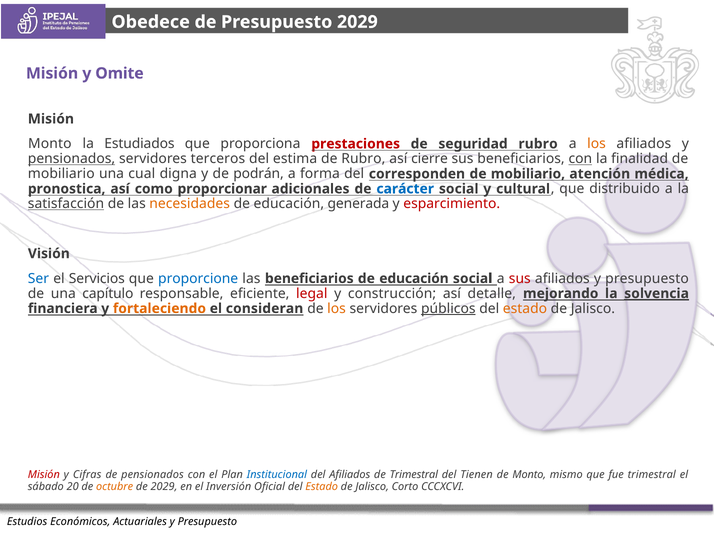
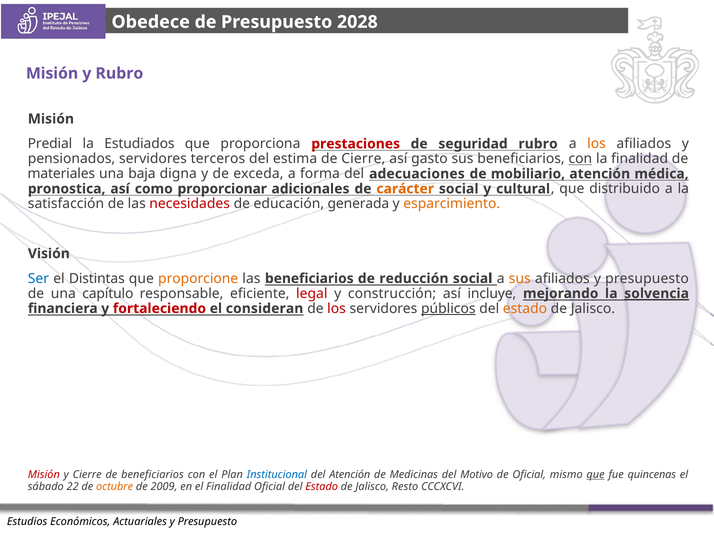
Presupuesto 2029: 2029 -> 2028
y Omite: Omite -> Rubro
Monto at (50, 144): Monto -> Predial
pensionados at (72, 159) underline: present -> none
de Rubro: Rubro -> Cierre
cierre: cierre -> gasto
mobiliario at (61, 174): mobiliario -> materiales
cual: cual -> baja
podrán: podrán -> exceda
corresponden: corresponden -> adecuaciones
carácter colour: blue -> orange
satisfacción underline: present -> none
necesidades colour: orange -> red
esparcimiento colour: red -> orange
Servicios: Servicios -> Distintas
proporcione colour: blue -> orange
educación at (414, 279): educación -> reducción
sus at (520, 279) colour: red -> orange
detalle: detalle -> incluye
fortaleciendo colour: orange -> red
los at (337, 309) colour: orange -> red
y Cifras: Cifras -> Cierre
de pensionados: pensionados -> beneficiarios
del Afiliados: Afiliados -> Atención
de Trimestral: Trimestral -> Medicinas
Tienen: Tienen -> Motivo
de Monto: Monto -> Oficial
que at (596, 475) underline: none -> present
fue trimestral: trimestral -> quincenas
20: 20 -> 22
de 2029: 2029 -> 2009
el Inversión: Inversión -> Finalidad
Estado at (322, 487) colour: orange -> red
Corto: Corto -> Resto
